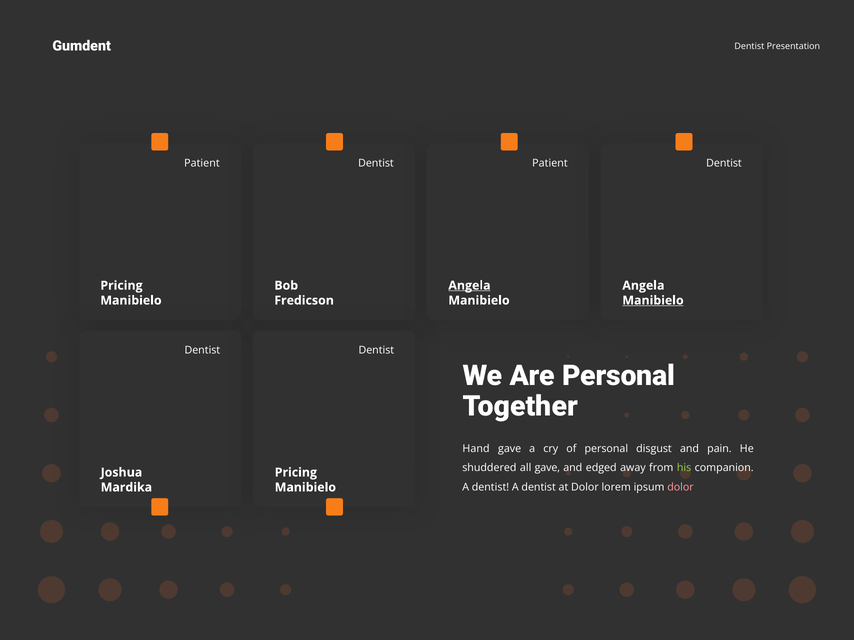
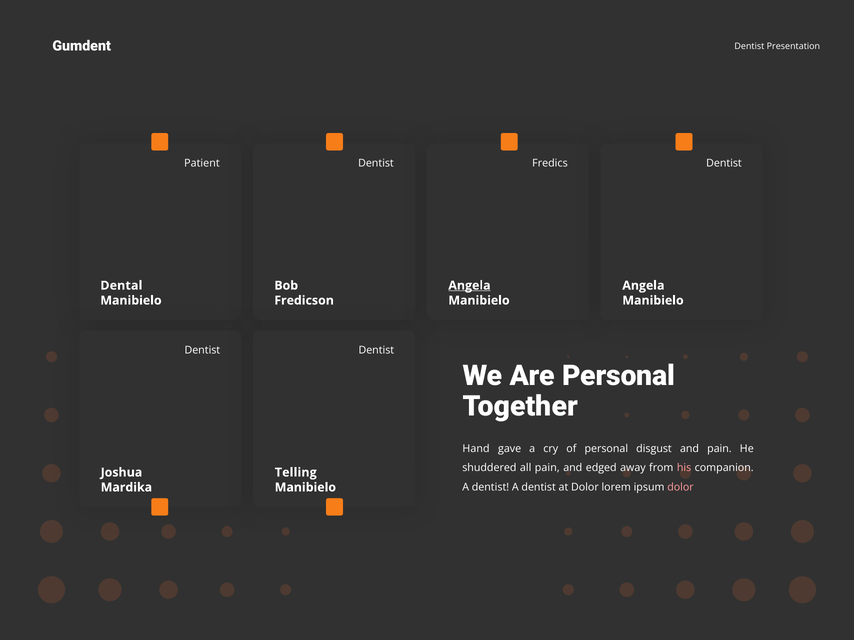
Patient at (550, 163): Patient -> Fredics
Pricing at (121, 286): Pricing -> Dental
Manibielo at (653, 301) underline: present -> none
all gave: gave -> pain
his colour: light green -> pink
Pricing at (296, 473): Pricing -> Telling
